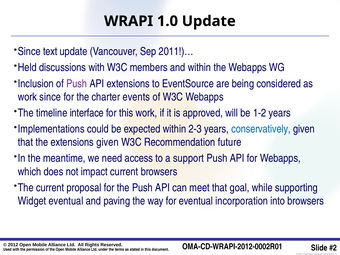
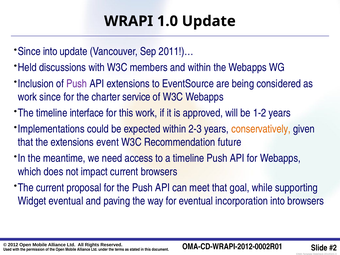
Since text: text -> into
events: events -> service
conservatively colour: blue -> orange
extensions given: given -> event
a support: support -> timeline
